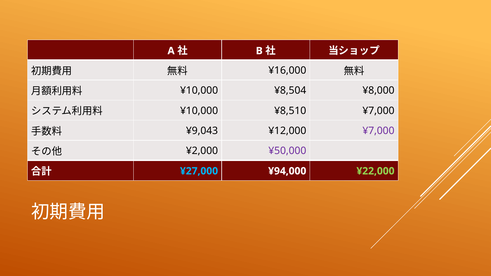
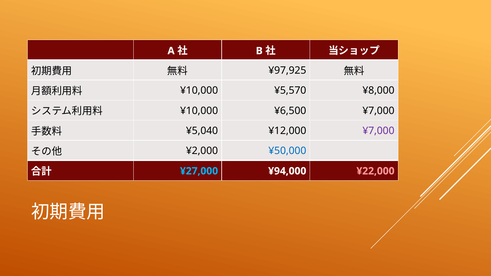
¥16,000: ¥16,000 -> ¥97,925
¥8,504: ¥8,504 -> ¥5,570
¥8,510: ¥8,510 -> ¥6,500
¥9,043: ¥9,043 -> ¥5,040
¥50,000 colour: purple -> blue
¥22,000 colour: light green -> pink
